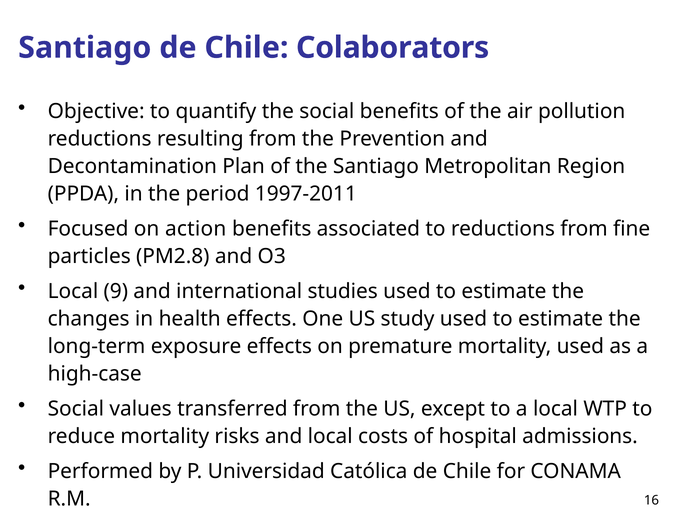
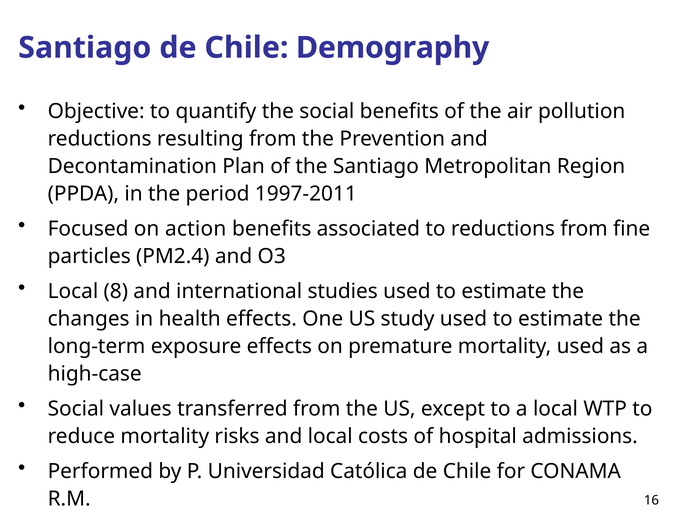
Colaborators: Colaborators -> Demography
PM2.8: PM2.8 -> PM2.4
9: 9 -> 8
